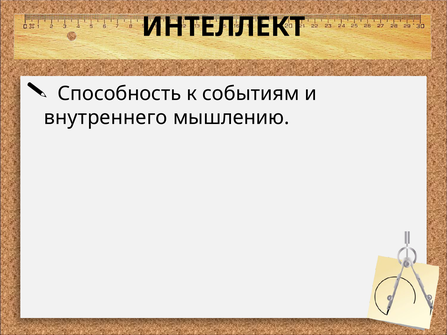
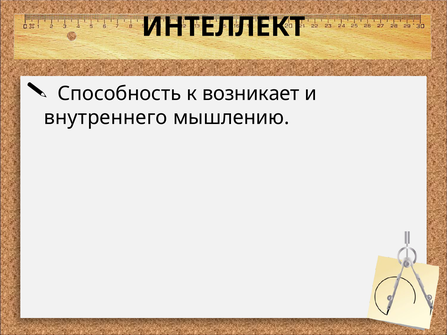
событиям: событиям -> возникает
